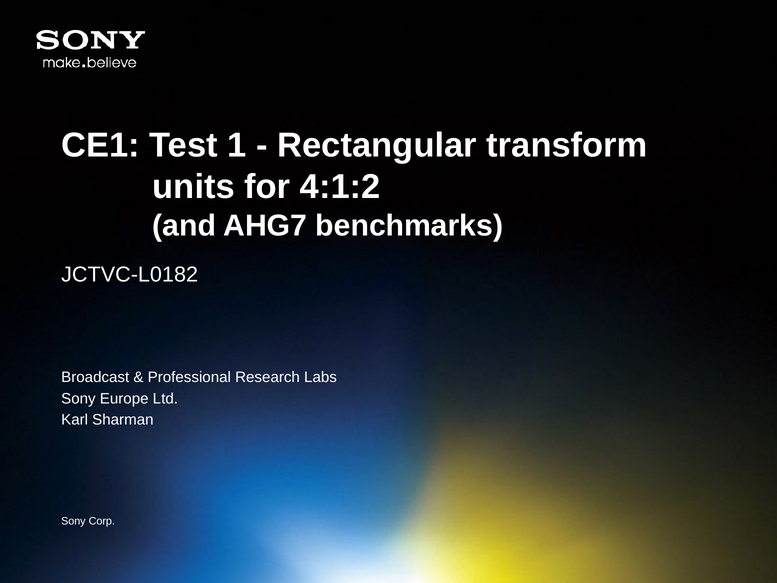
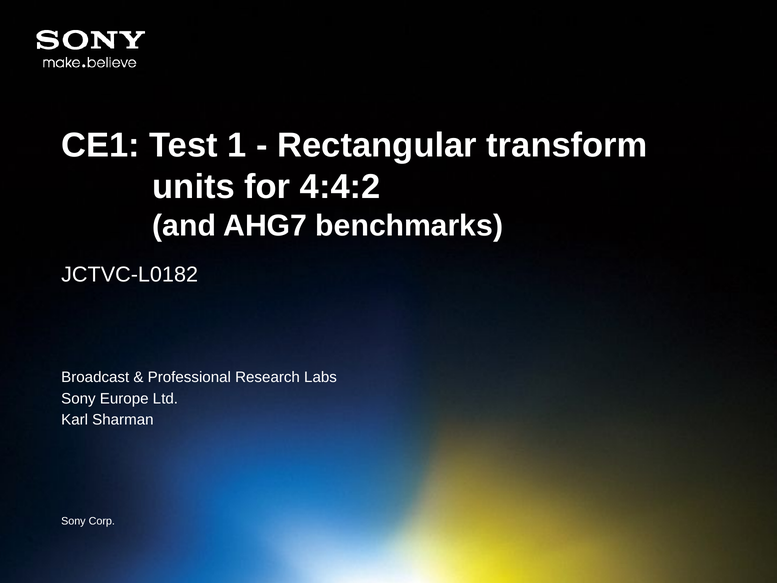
4:1:2: 4:1:2 -> 4:4:2
